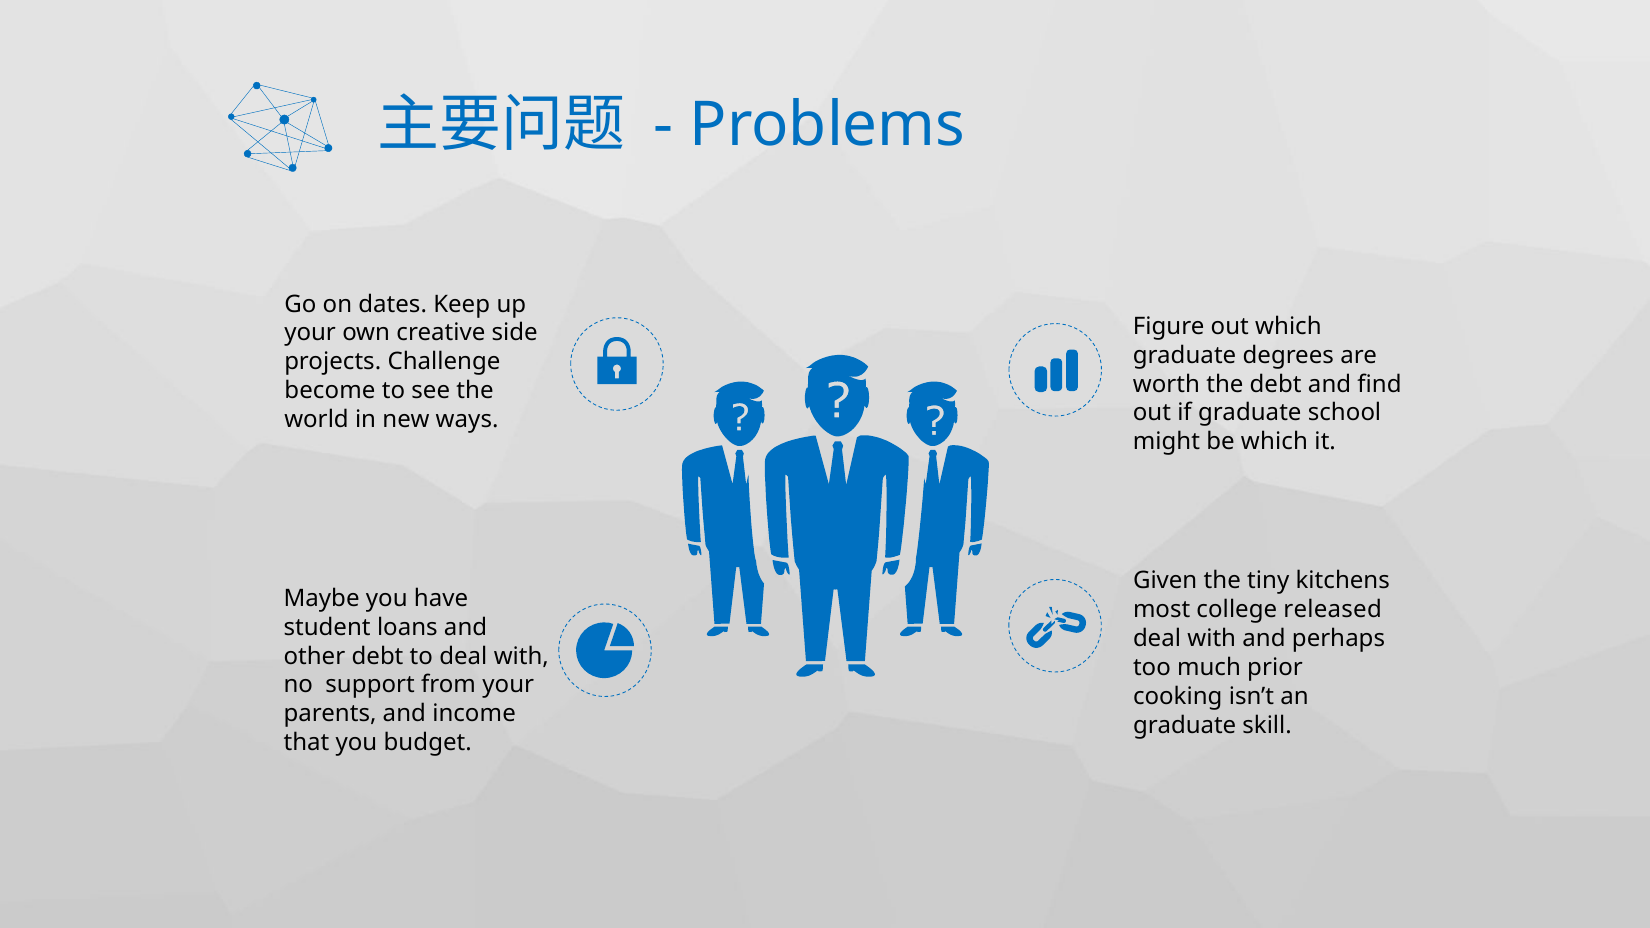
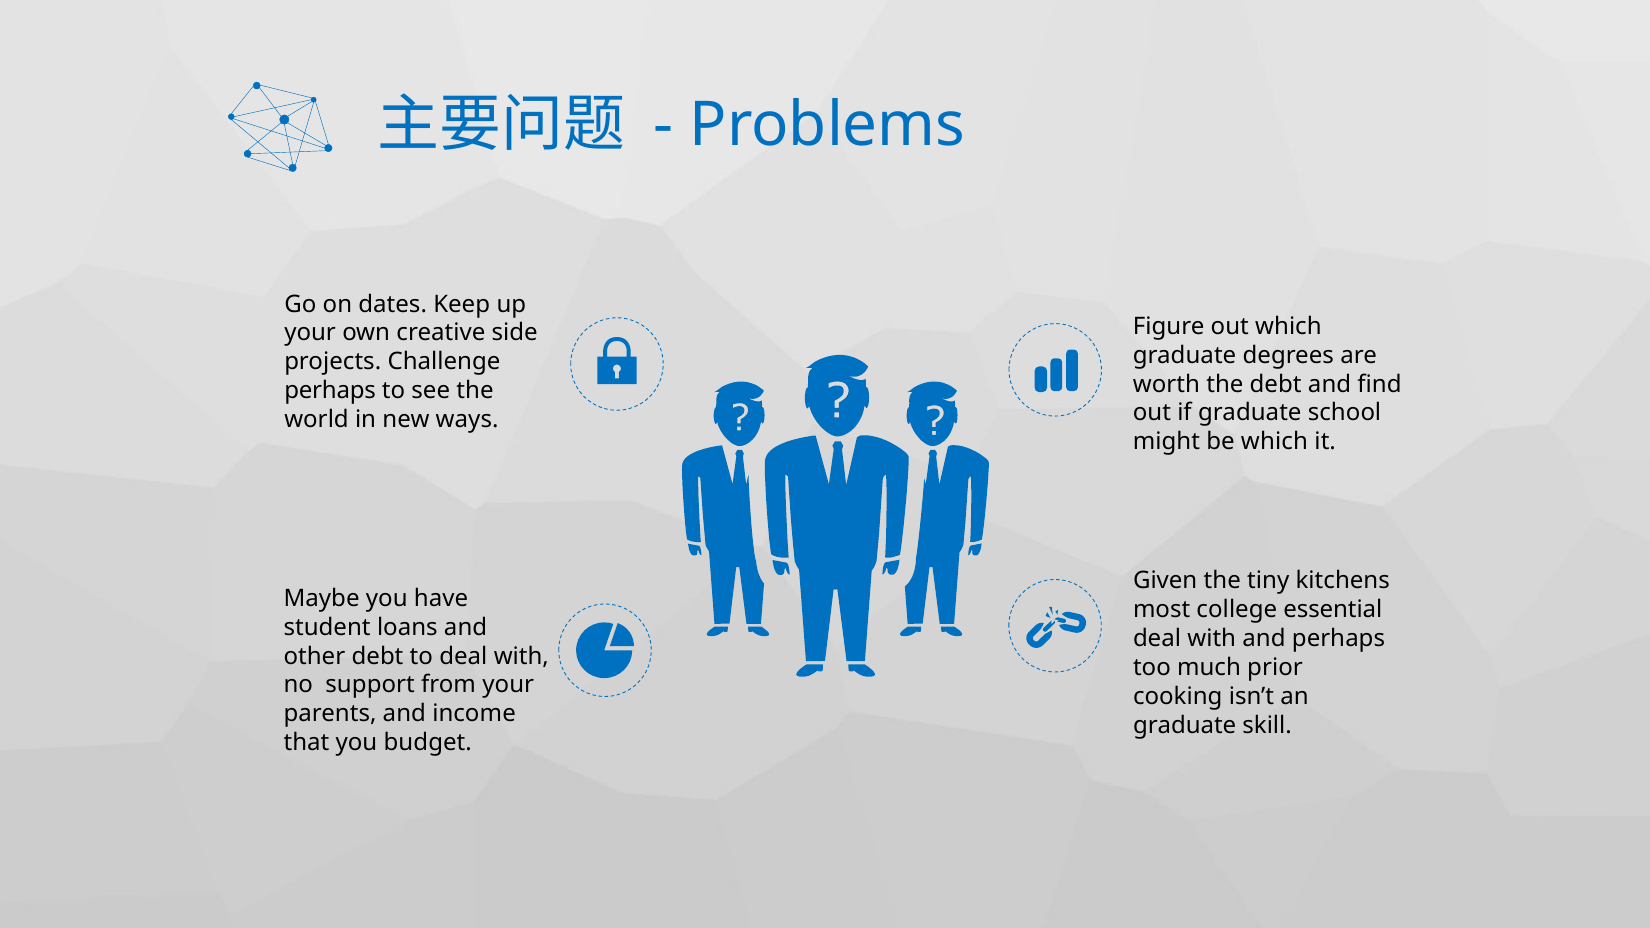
become at (330, 391): become -> perhaps
released: released -> essential
